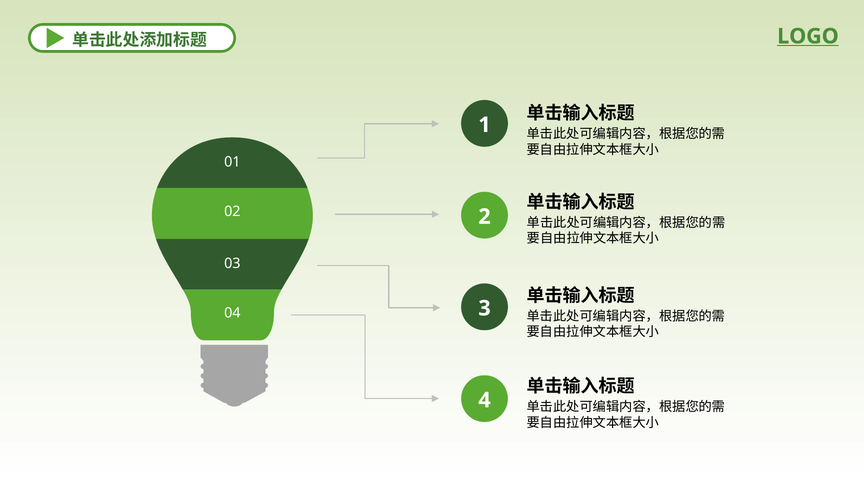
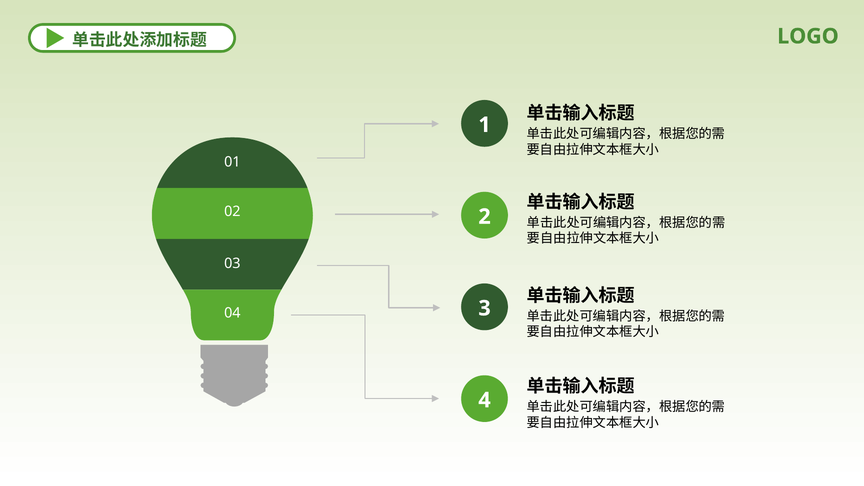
LOGO underline: present -> none
